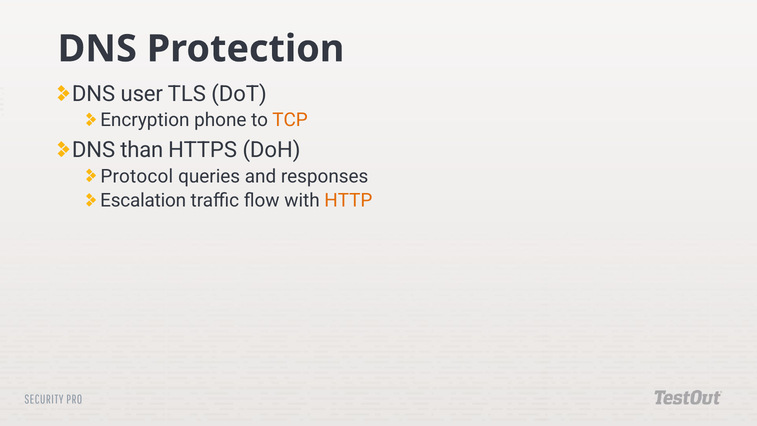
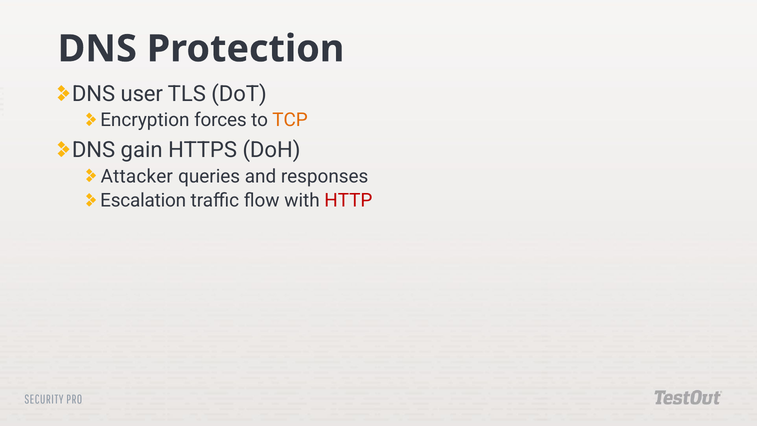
phone: phone -> forces
than: than -> gain
Protocol: Protocol -> Attacker
HTTP colour: orange -> red
